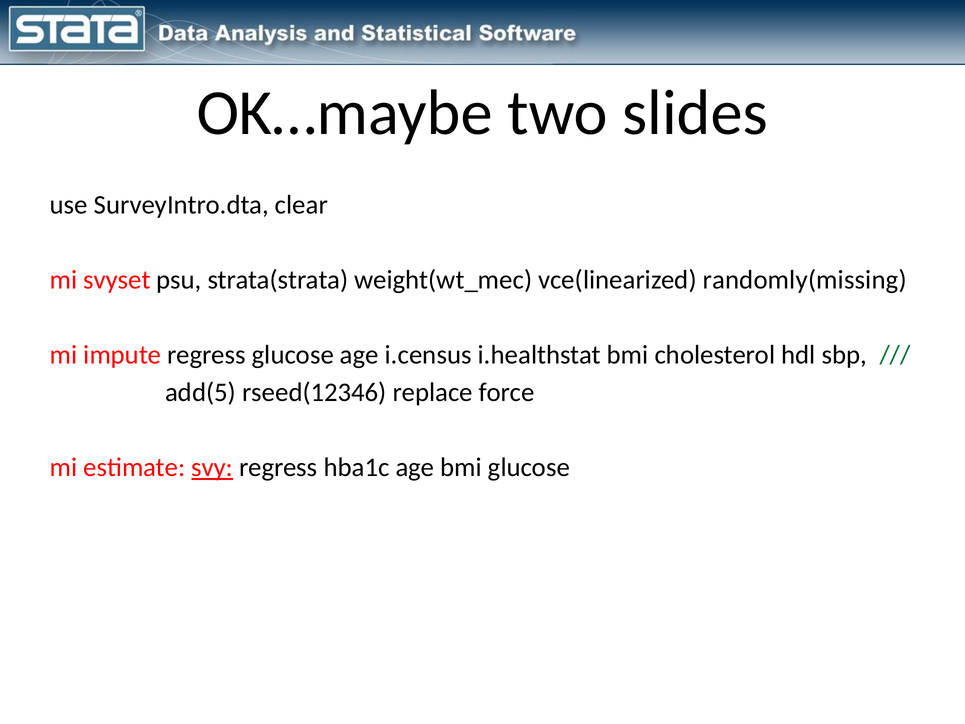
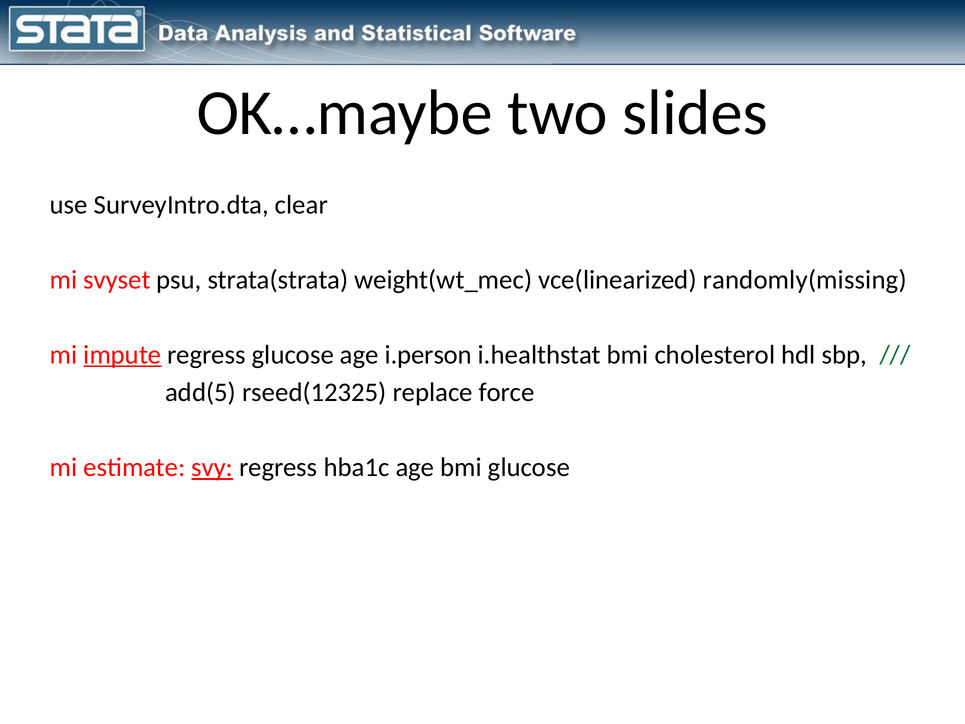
impute underline: none -> present
i.census: i.census -> i.person
rseed(12346: rseed(12346 -> rseed(12325
